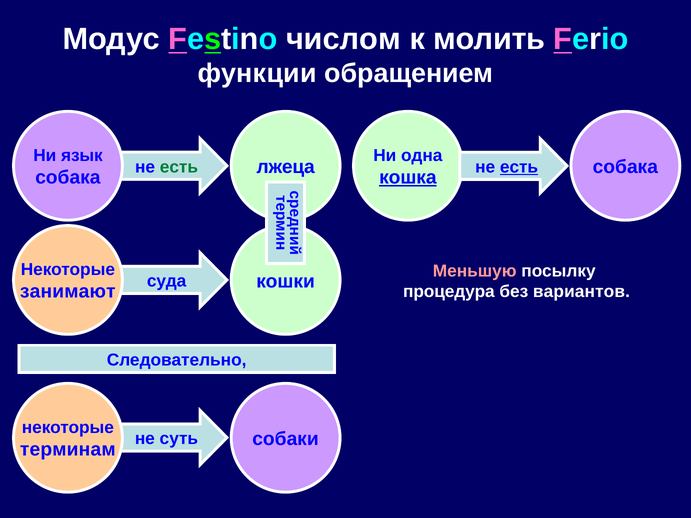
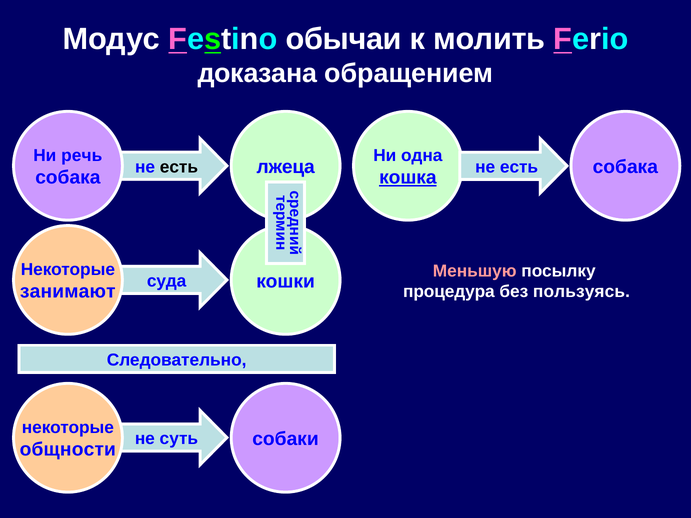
числом: числом -> обычаи
функции: функции -> доказана
язык: язык -> речь
есть at (179, 167) colour: green -> black
есть at (519, 167) underline: present -> none
вариантов: вариантов -> пользуясь
терминам: терминам -> общности
